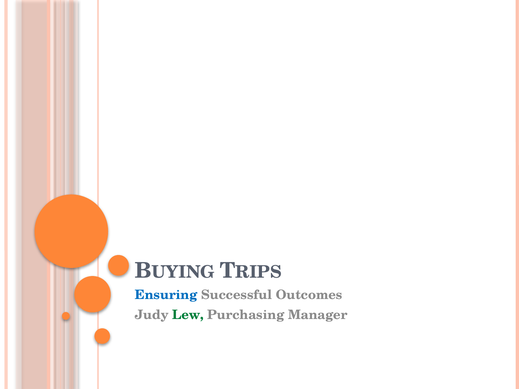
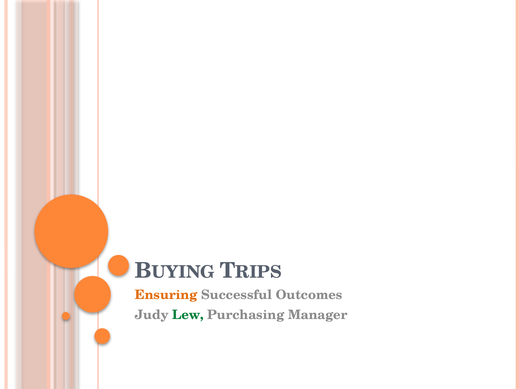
Ensuring colour: blue -> orange
